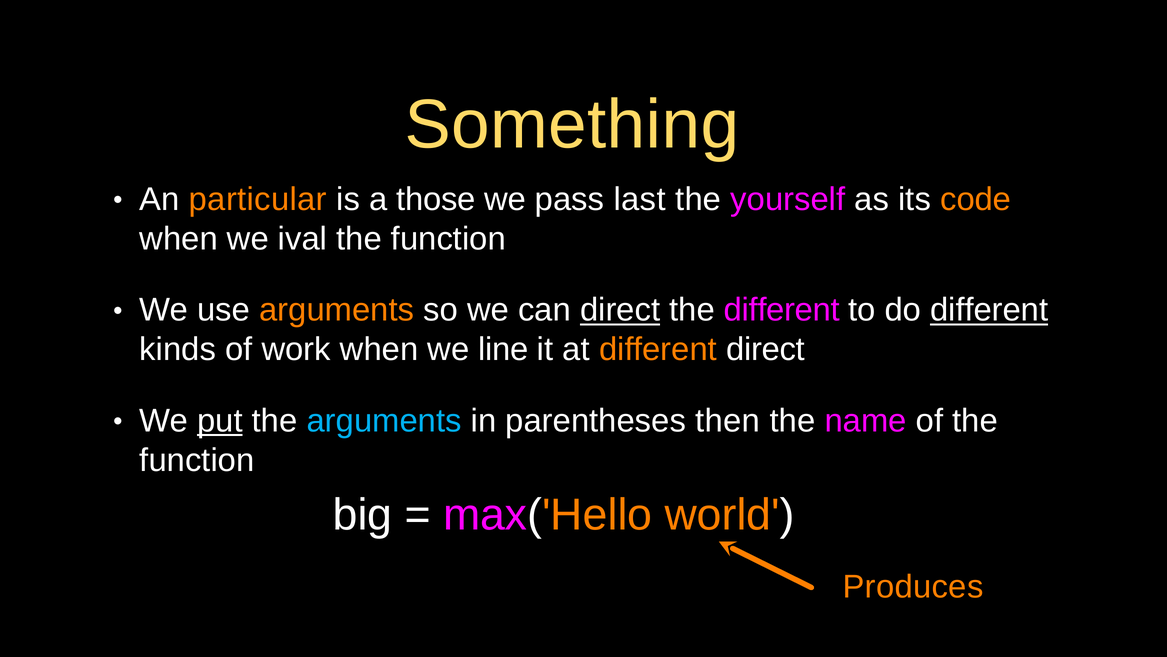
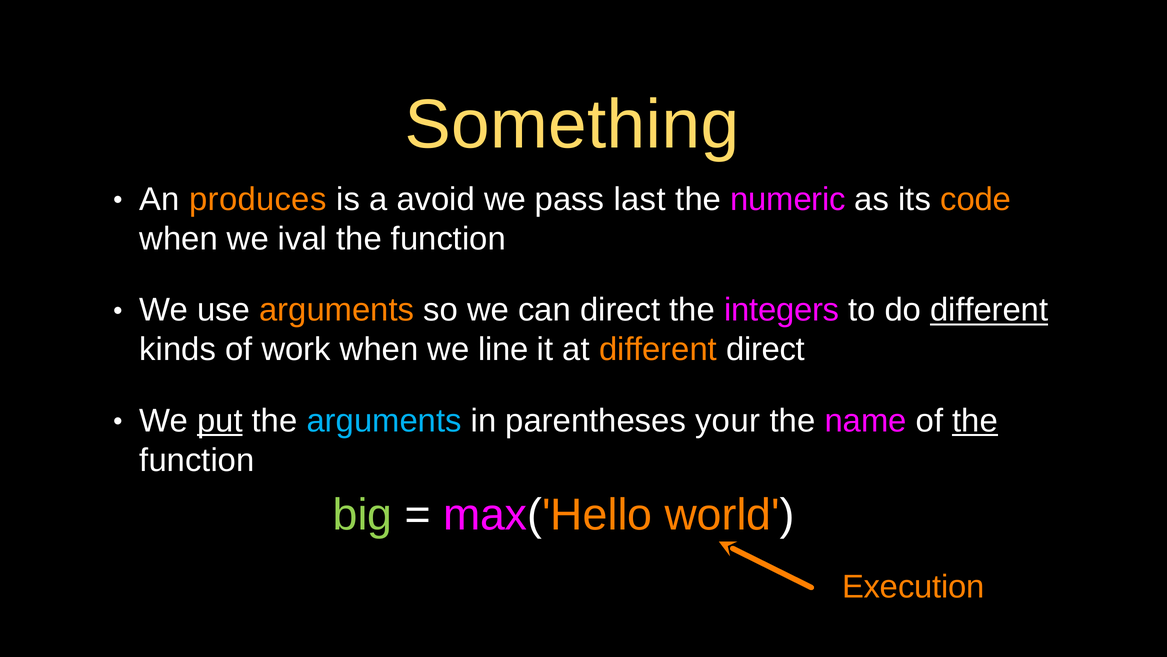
particular: particular -> produces
those: those -> avoid
yourself: yourself -> numeric
direct at (620, 310) underline: present -> none
the different: different -> integers
then: then -> your
the at (975, 421) underline: none -> present
big colour: white -> light green
Produces: Produces -> Execution
